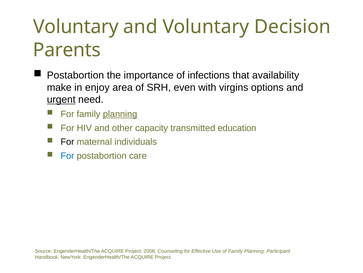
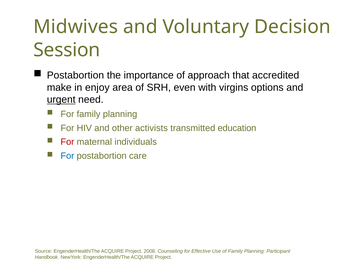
Voluntary at (76, 27): Voluntary -> Midwives
Parents: Parents -> Session
infections: infections -> approach
availability: availability -> accredited
planning at (120, 114) underline: present -> none
capacity: capacity -> activists
For at (67, 142) colour: black -> red
